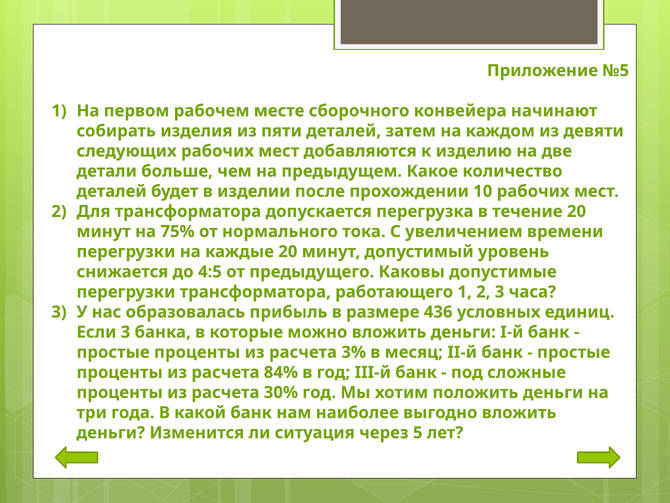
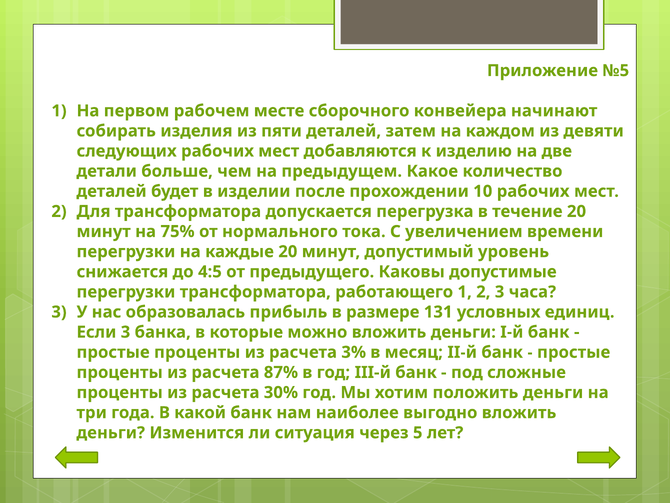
436: 436 -> 131
84%: 84% -> 87%
